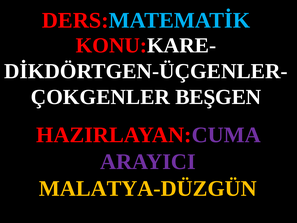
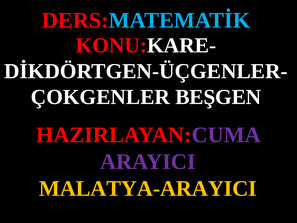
MALATYA-DÜZGÜN: MALATYA-DÜZGÜN -> MALATYA-ARAYICI
